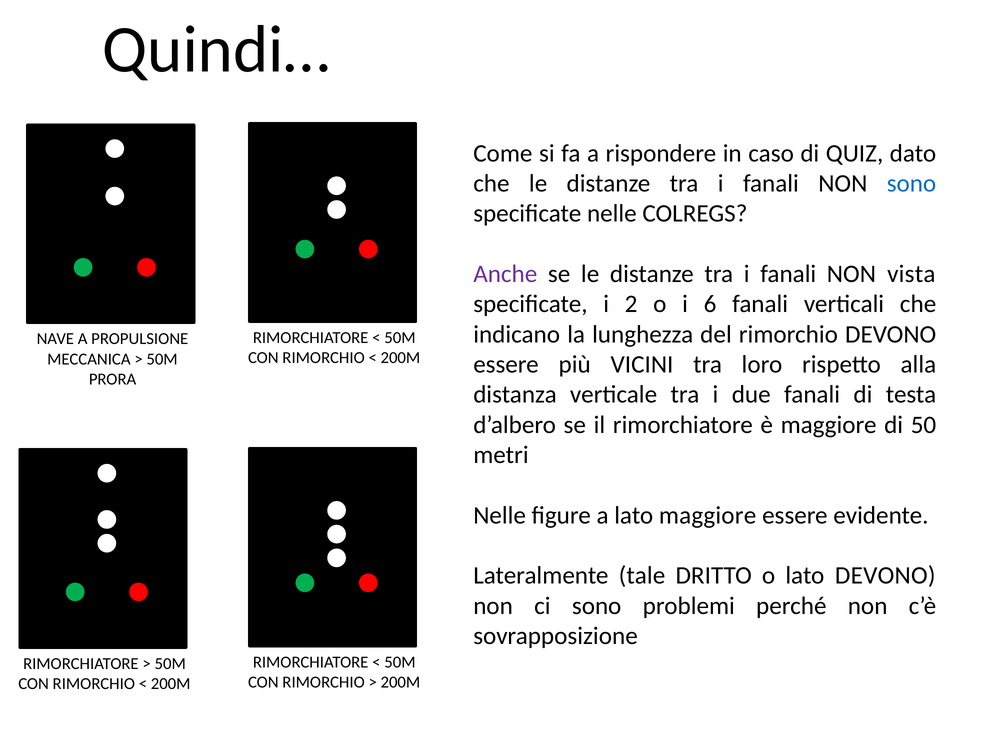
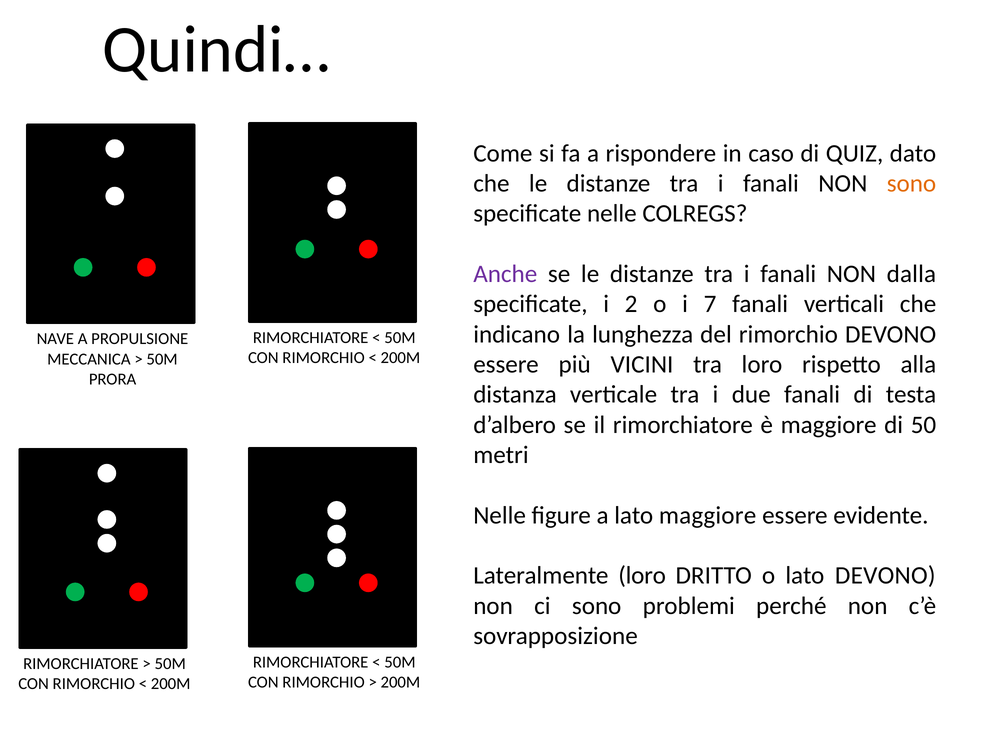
sono at (912, 184) colour: blue -> orange
vista: vista -> dalla
6: 6 -> 7
Lateralmente tale: tale -> loro
